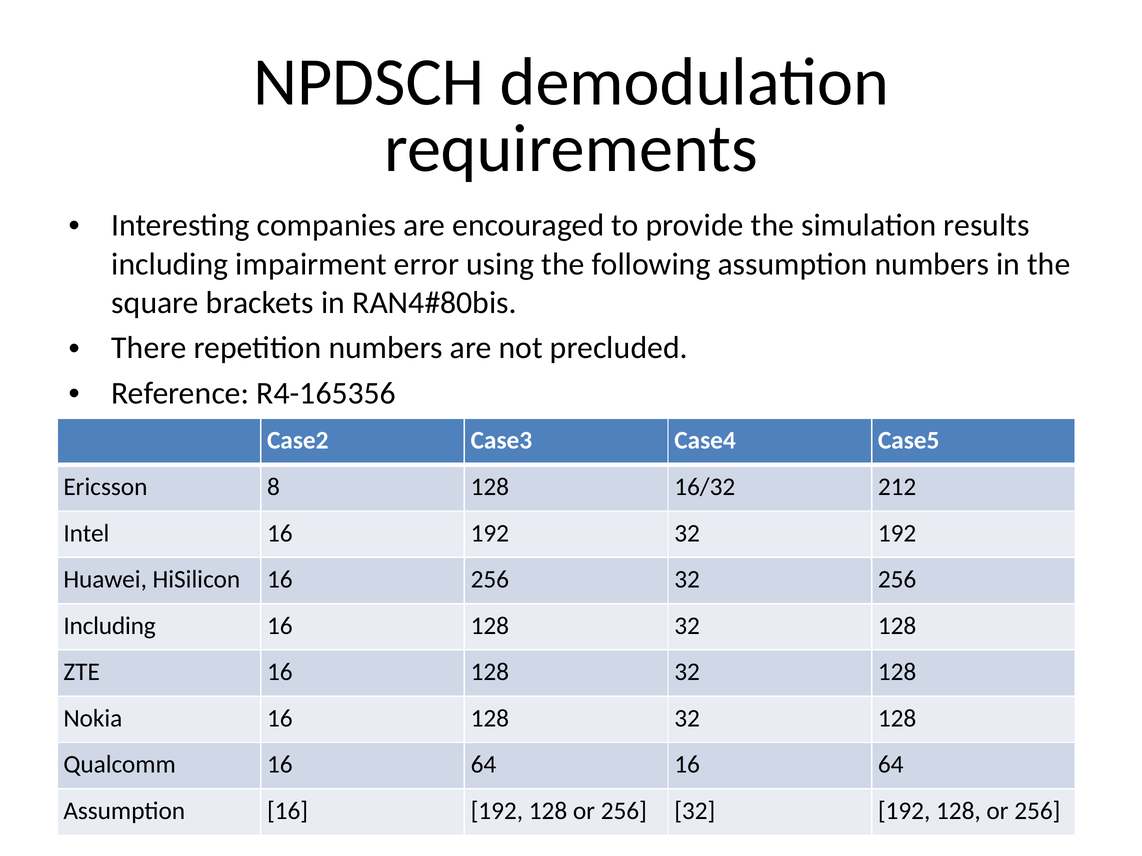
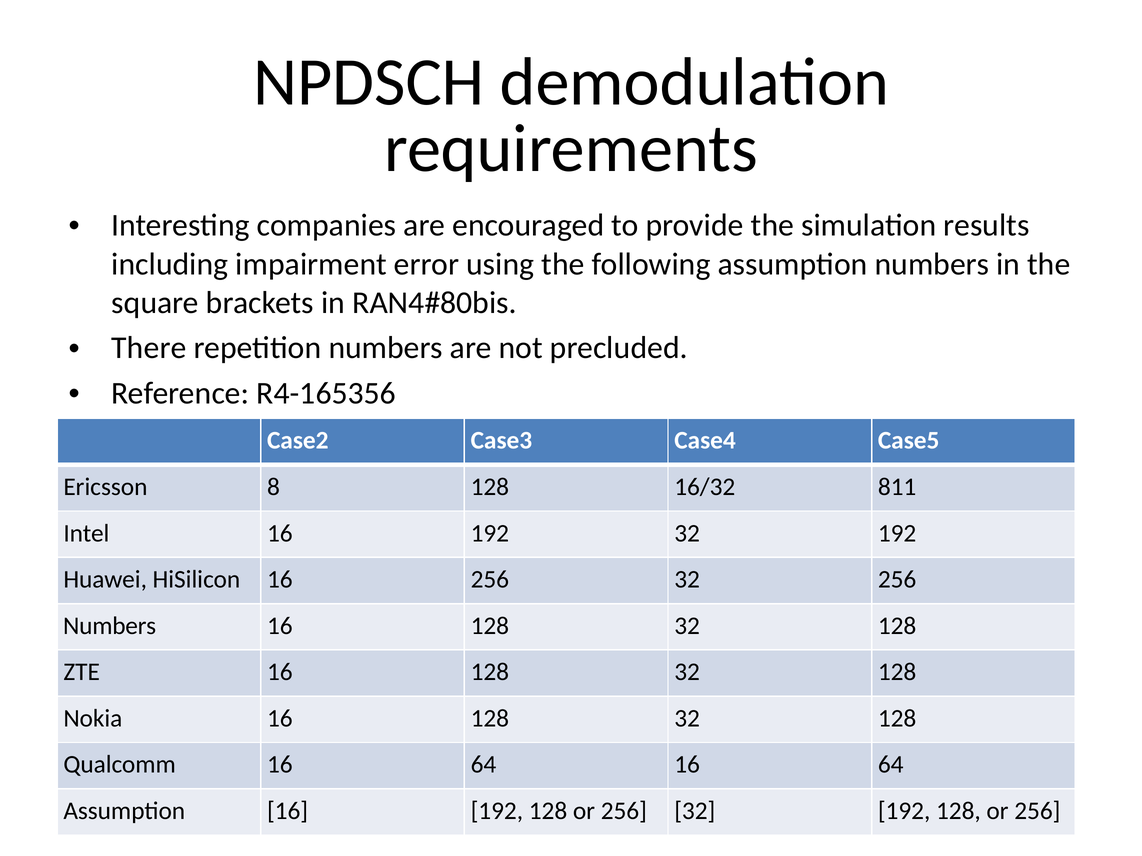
212: 212 -> 811
Including at (110, 626): Including -> Numbers
